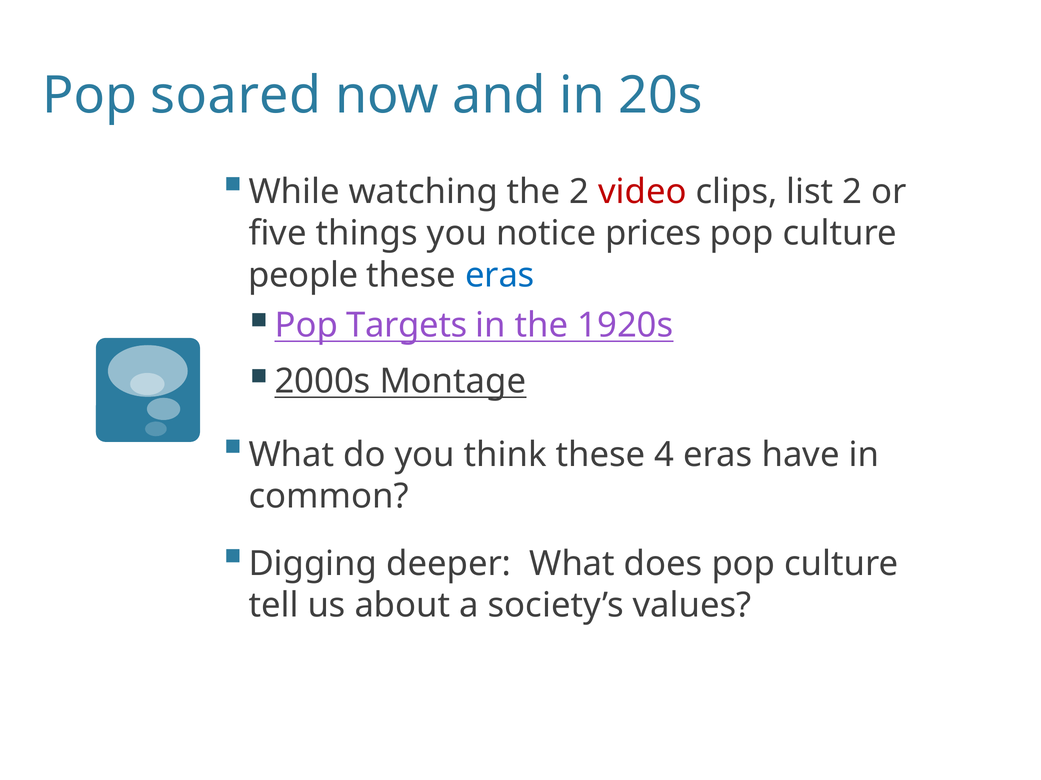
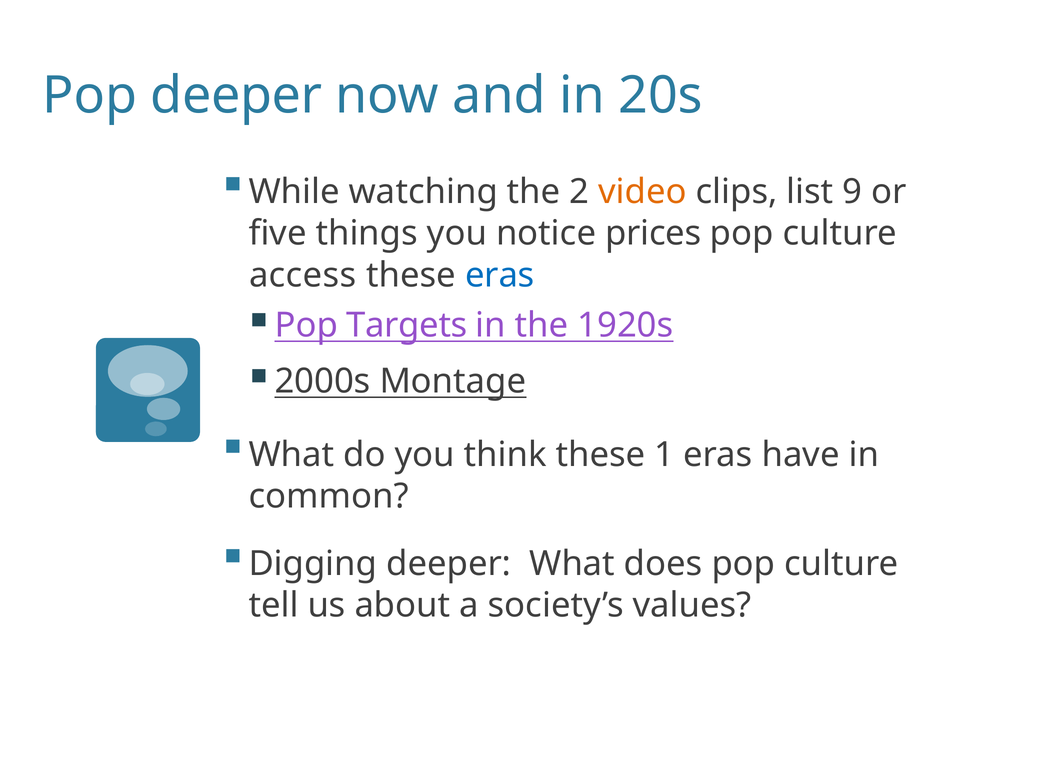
Pop soared: soared -> deeper
video colour: red -> orange
list 2: 2 -> 9
people: people -> access
4: 4 -> 1
